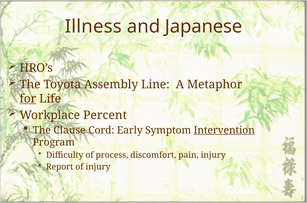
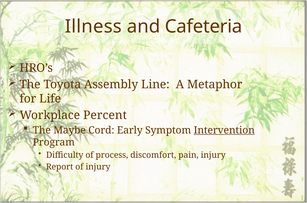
Japanese: Japanese -> Cafeteria
for underline: present -> none
Clause: Clause -> Maybe
